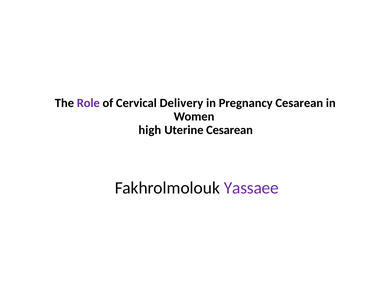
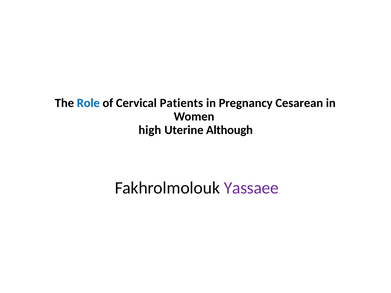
Role colour: purple -> blue
Delivery: Delivery -> Patients
Uterine Cesarean: Cesarean -> Although
